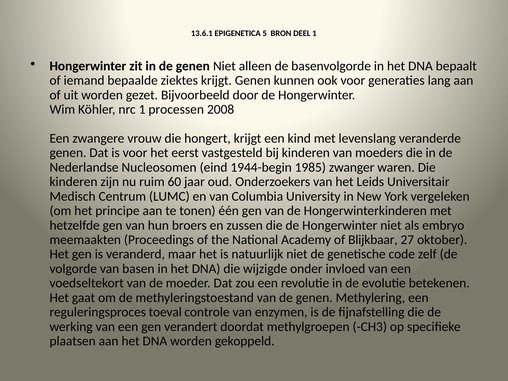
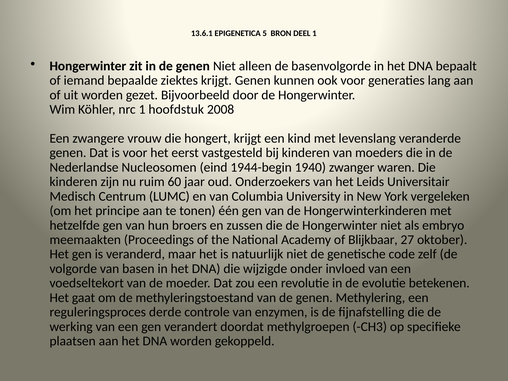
processen: processen -> hoofdstuk
1985: 1985 -> 1940
toeval: toeval -> derde
